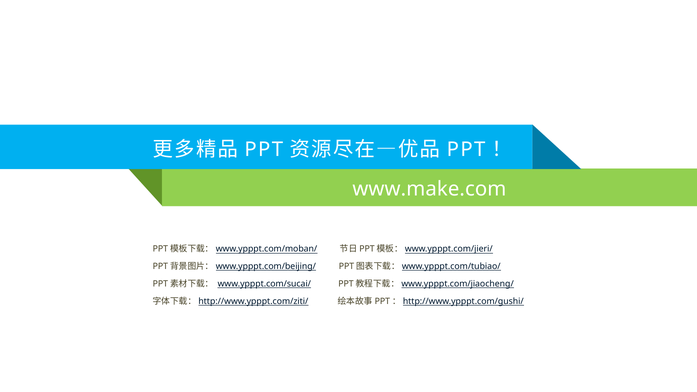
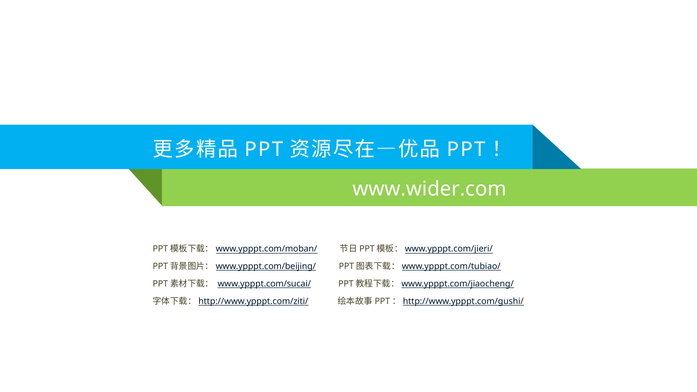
www.make.com: www.make.com -> www.wider.com
